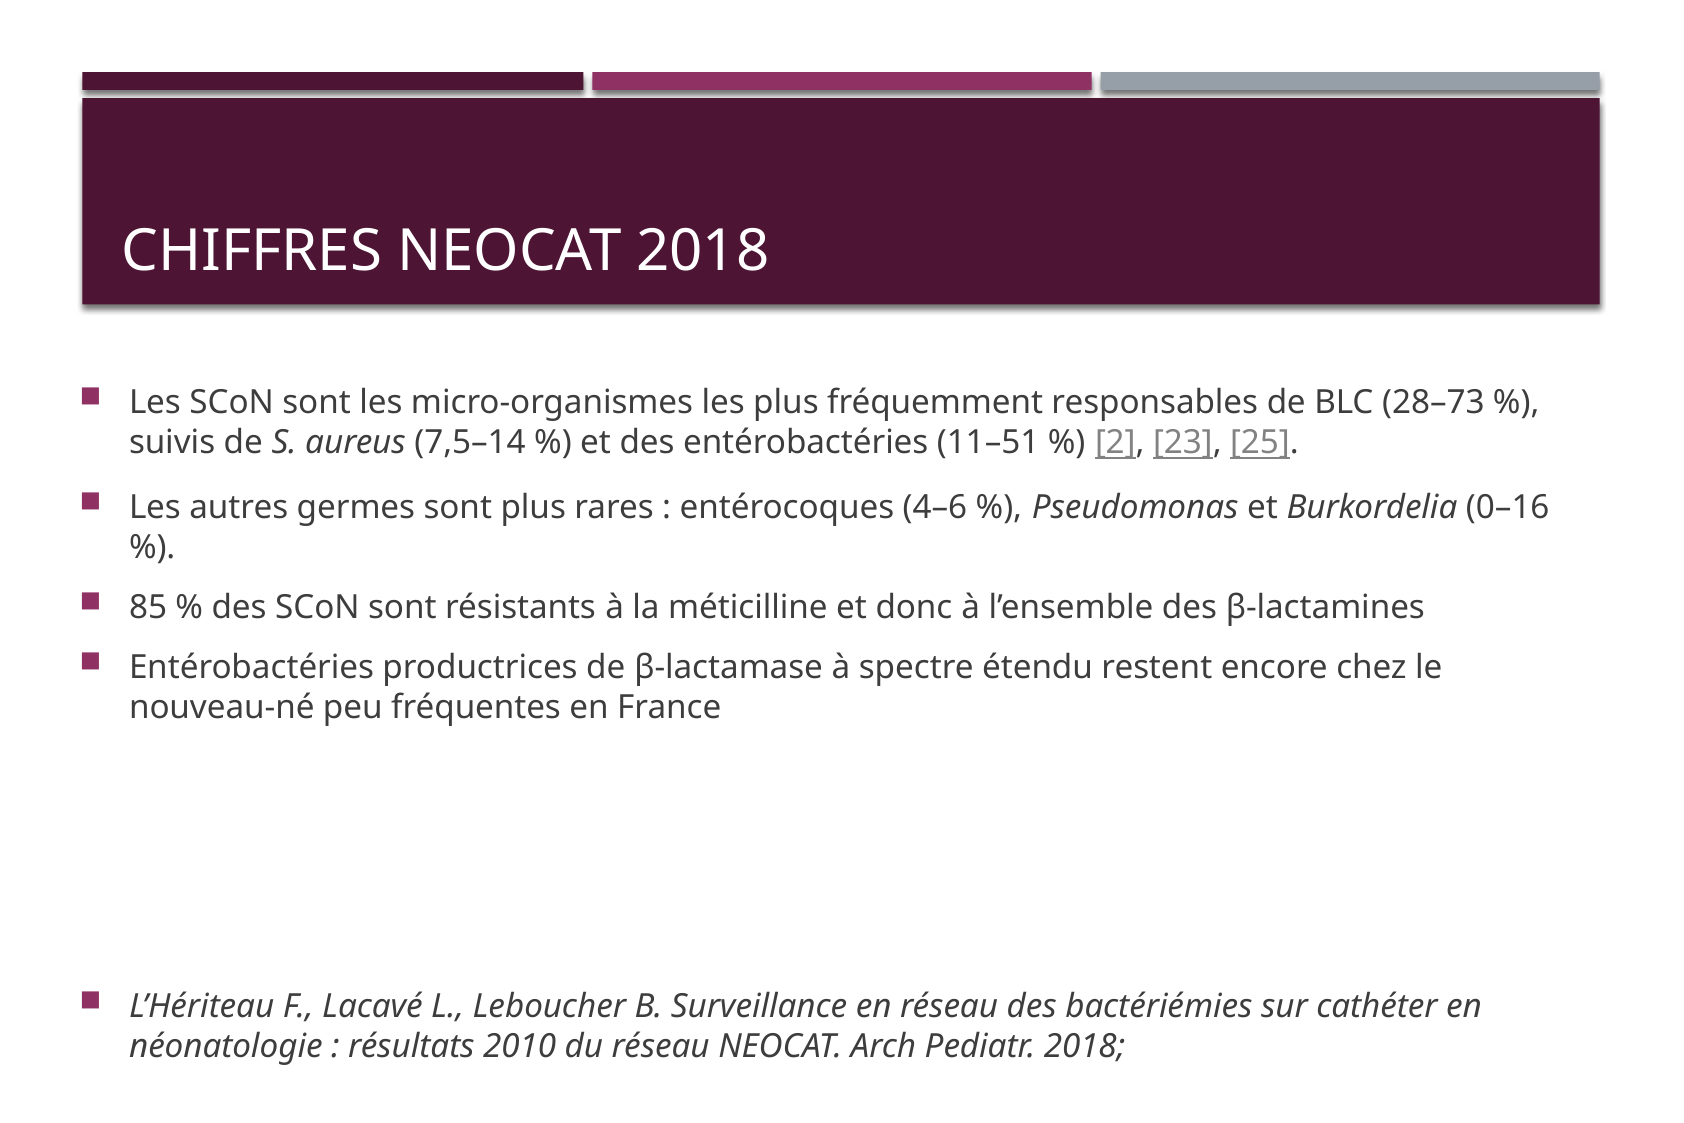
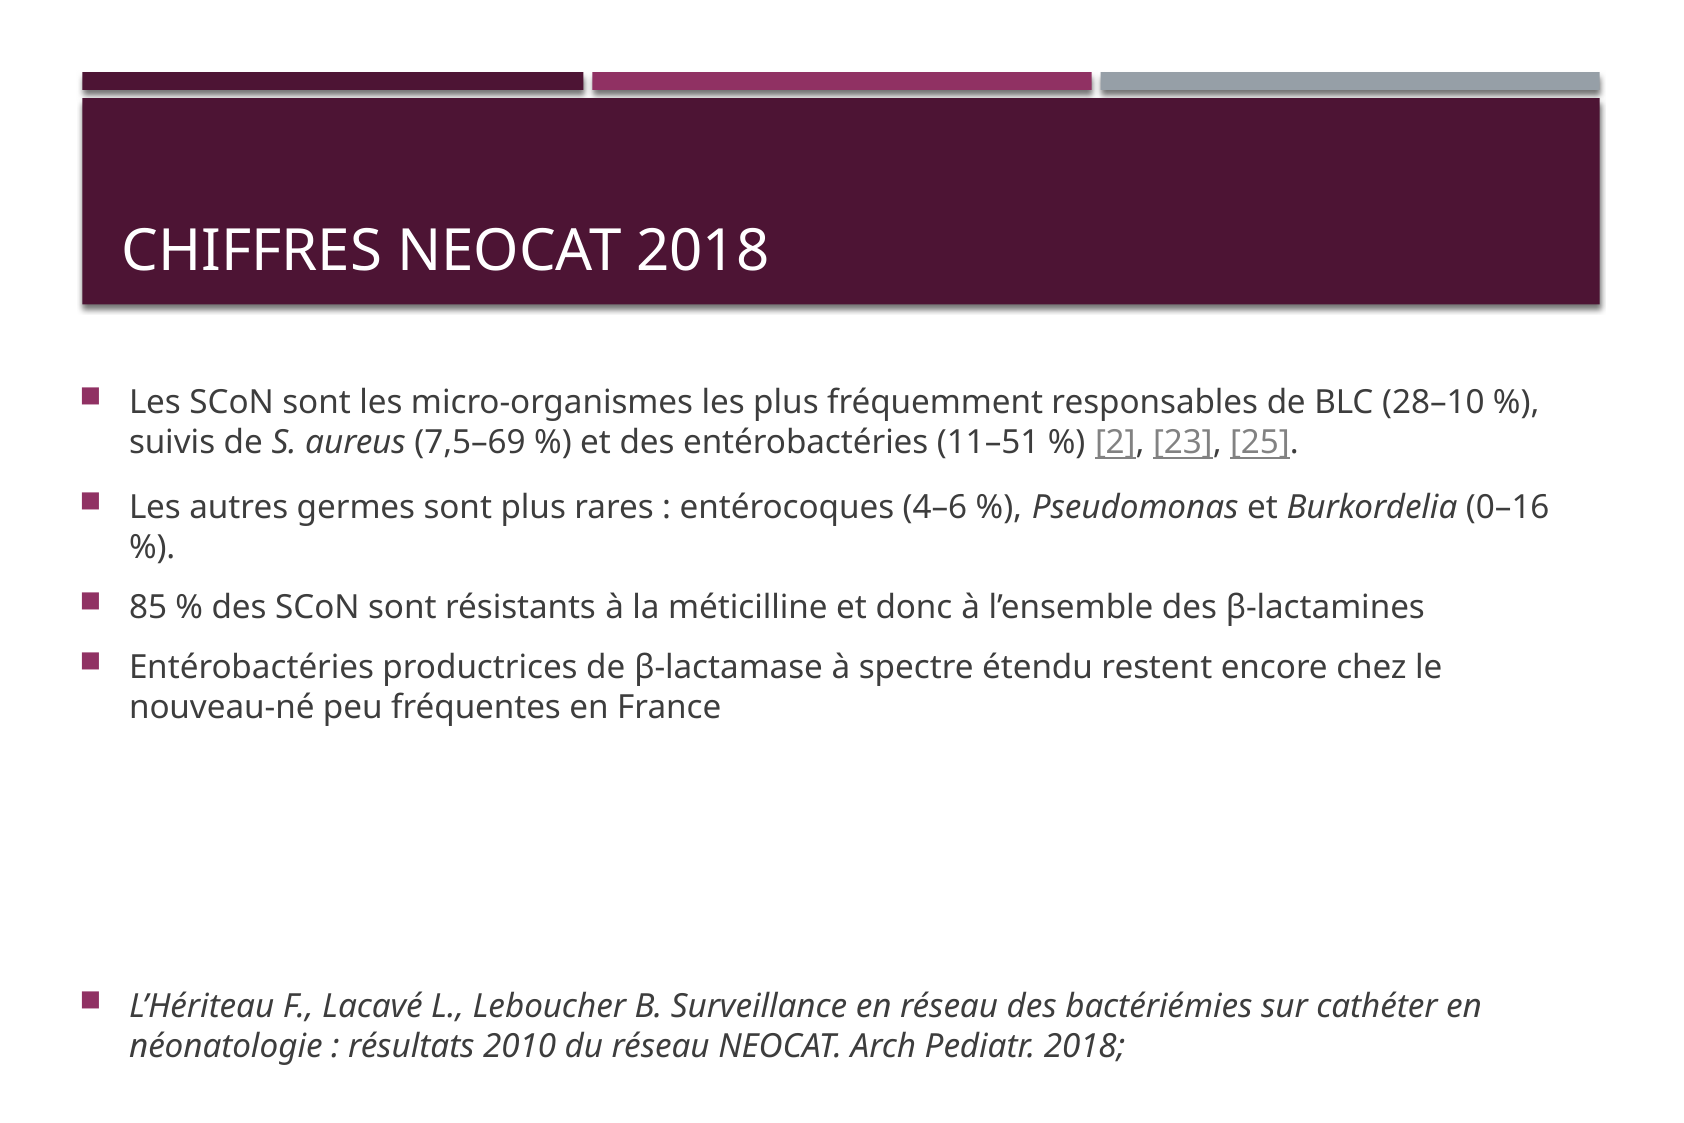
28–73: 28–73 -> 28–10
7,5–14: 7,5–14 -> 7,5–69
